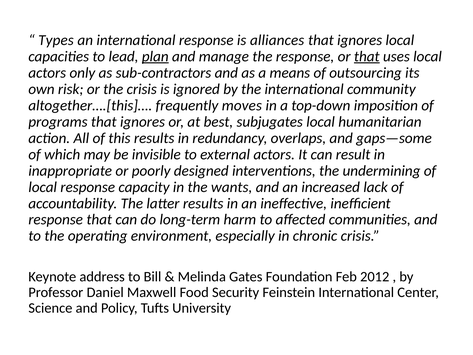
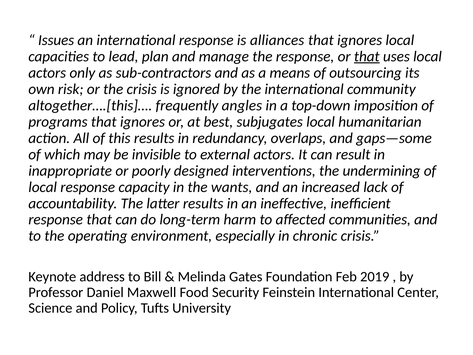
Types: Types -> Issues
plan underline: present -> none
moves: moves -> angles
2012: 2012 -> 2019
